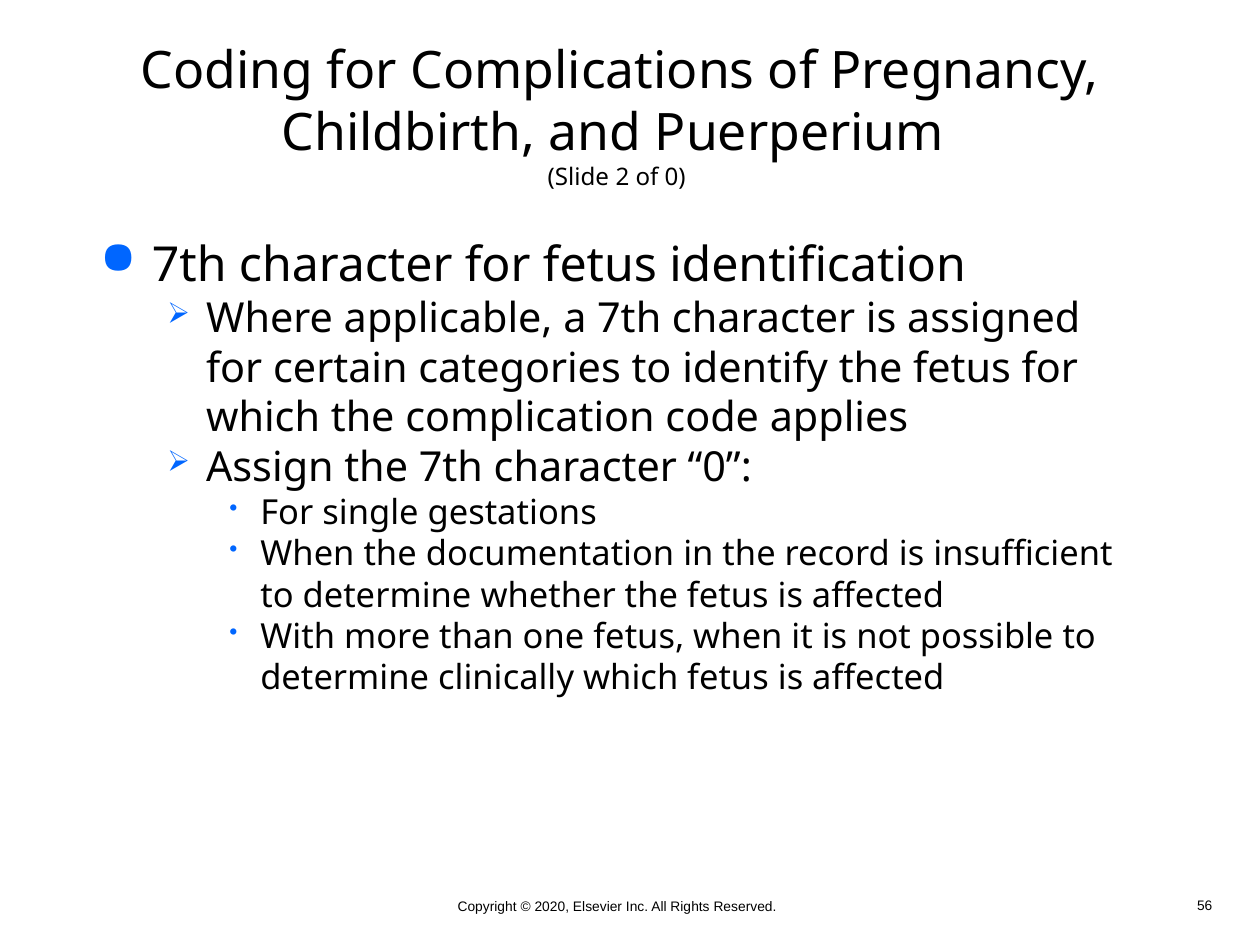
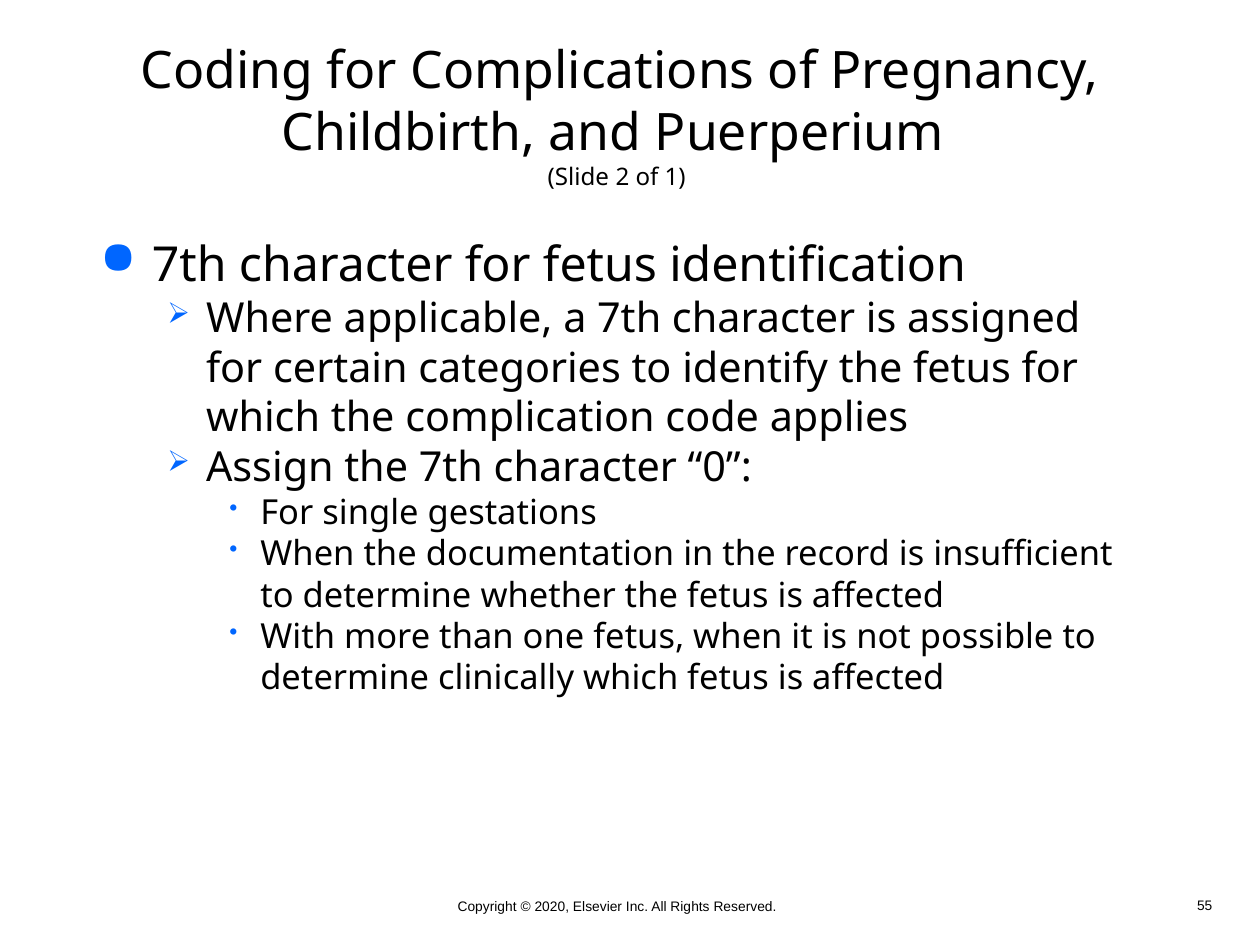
of 0: 0 -> 1
56: 56 -> 55
